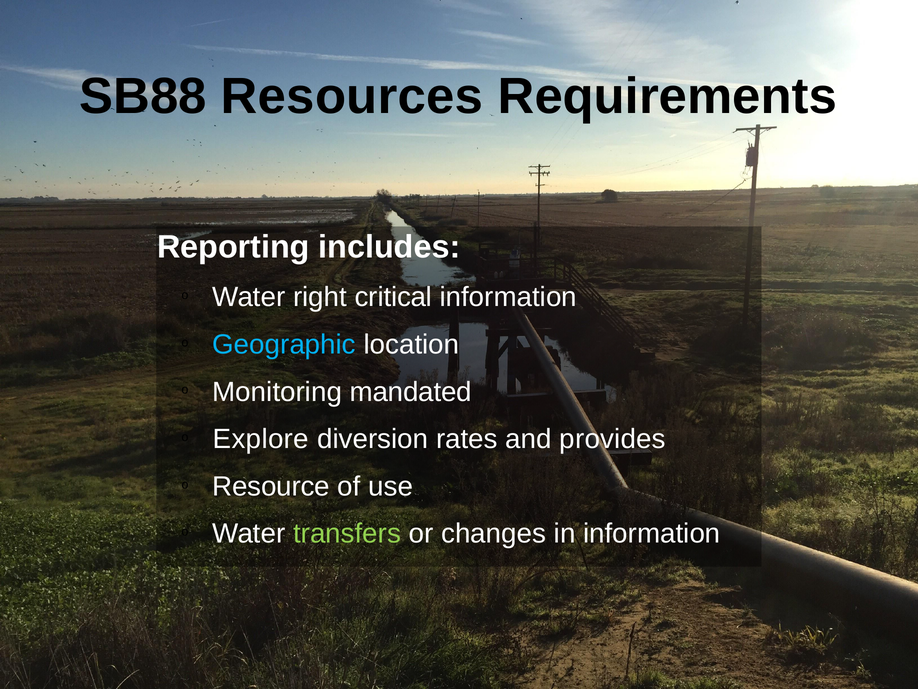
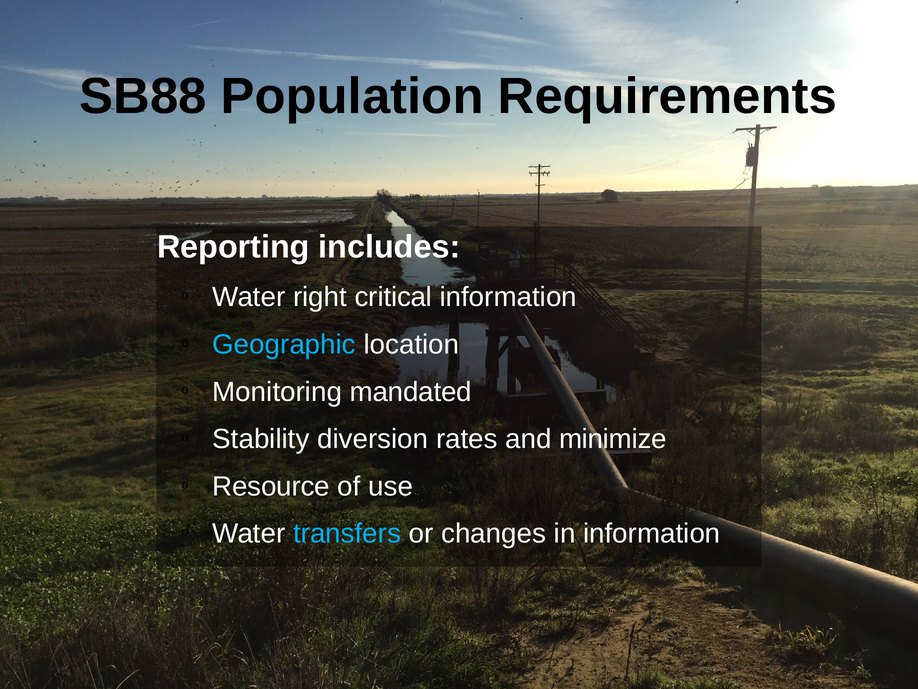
Resources: Resources -> Population
Explore: Explore -> Stability
provides: provides -> minimize
transfers colour: light green -> light blue
